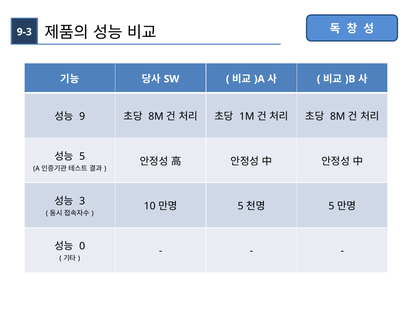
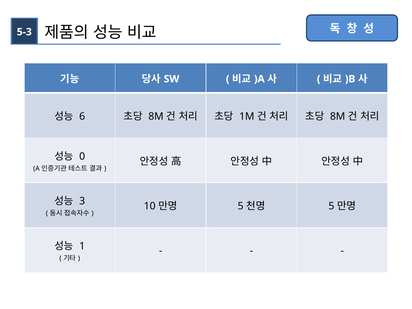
9-3: 9-3 -> 5-3
9: 9 -> 6
5 at (82, 156): 5 -> 0
0: 0 -> 1
